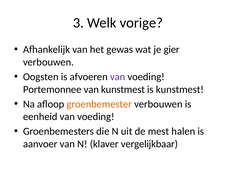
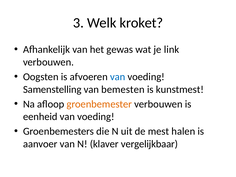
vorige: vorige -> kroket
gier: gier -> link
van at (118, 77) colour: purple -> blue
Portemonnee: Portemonnee -> Samenstelling
van kunstmest: kunstmest -> bemesten
